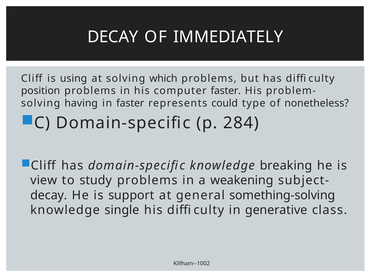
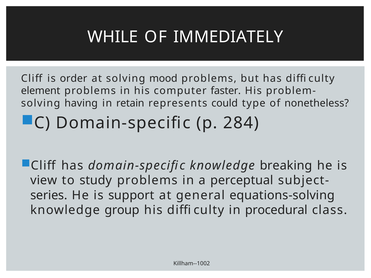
DECAY at (113, 37): DECAY -> WHILE
using: using -> order
which: which -> mood
position: position -> element
in faster: faster -> retain
weakening: weakening -> perceptual
decay at (49, 195): decay -> series
something-solving: something-solving -> equations-solving
single: single -> group
generative: generative -> procedural
